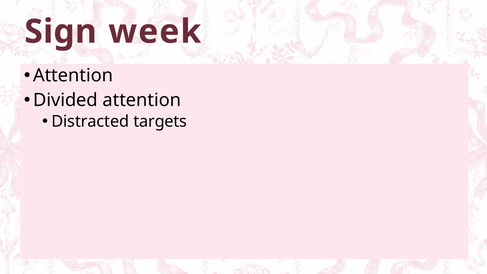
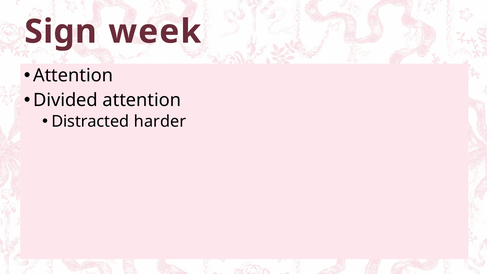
targets: targets -> harder
